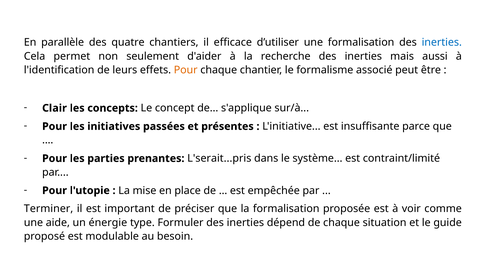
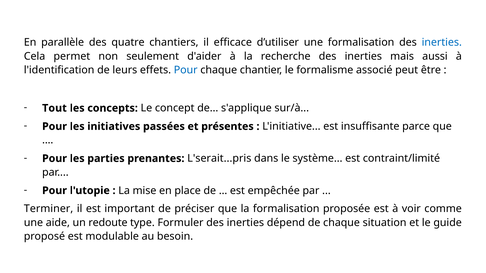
Pour at (186, 70) colour: orange -> blue
Clair: Clair -> Tout
énergie: énergie -> redoute
